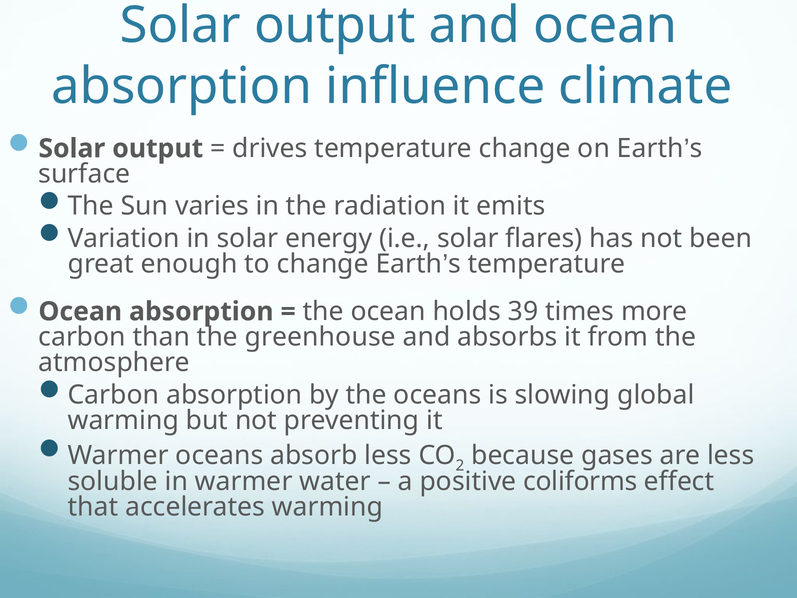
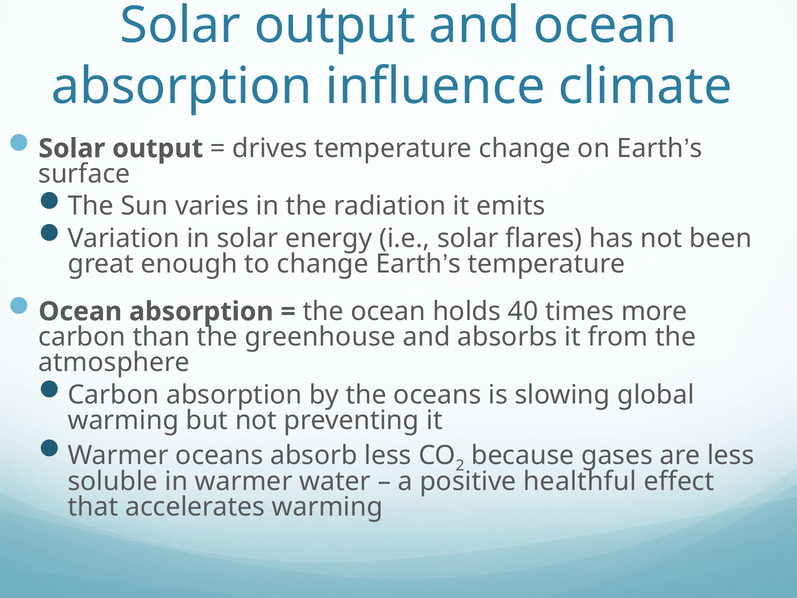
39: 39 -> 40
coliforms: coliforms -> healthful
